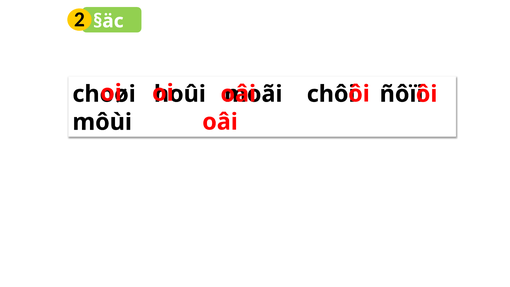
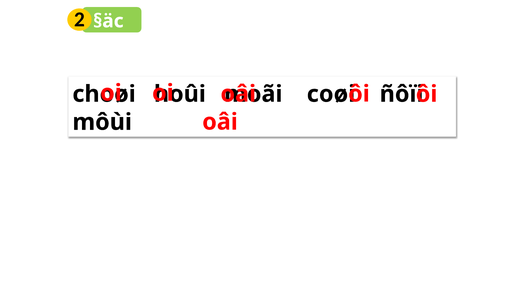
chôi: chôi -> coøi
